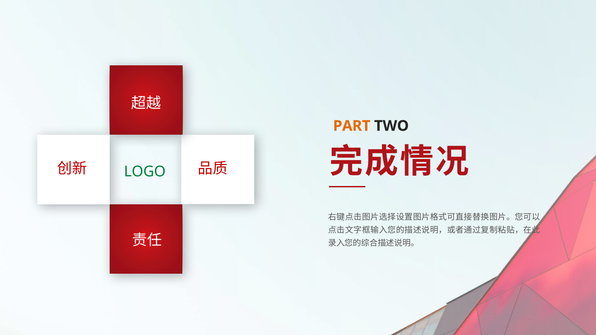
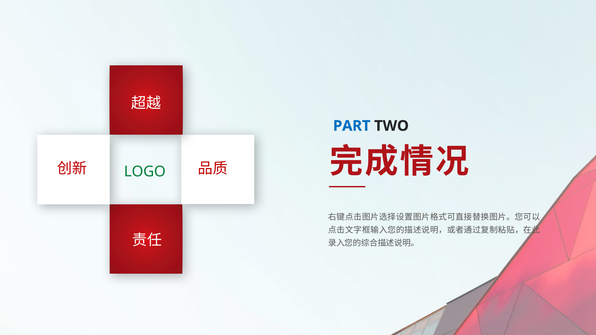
PART colour: orange -> blue
